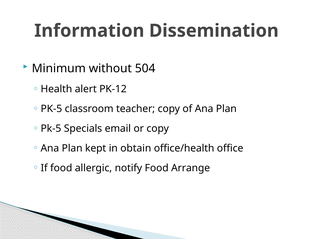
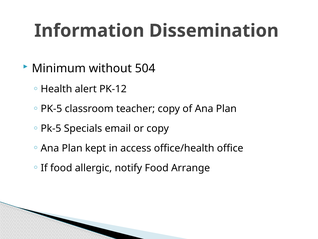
obtain: obtain -> access
